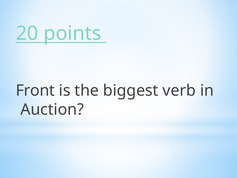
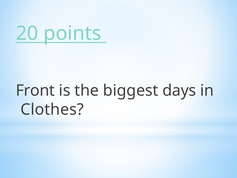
verb: verb -> days
Auction: Auction -> Clothes
